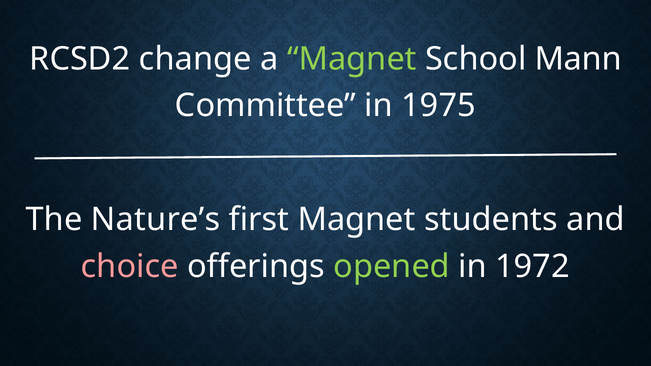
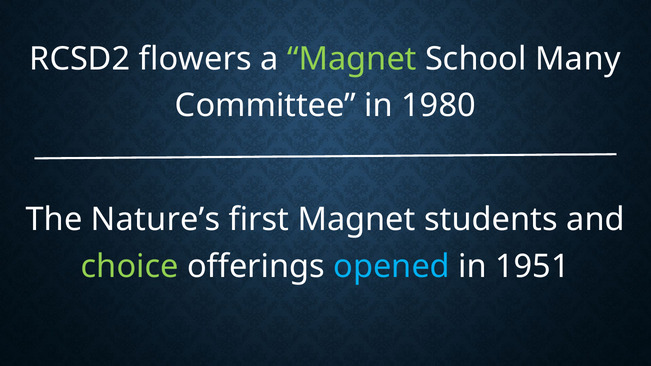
change: change -> flowers
Mann: Mann -> Many
1975: 1975 -> 1980
choice colour: pink -> light green
opened colour: light green -> light blue
1972: 1972 -> 1951
